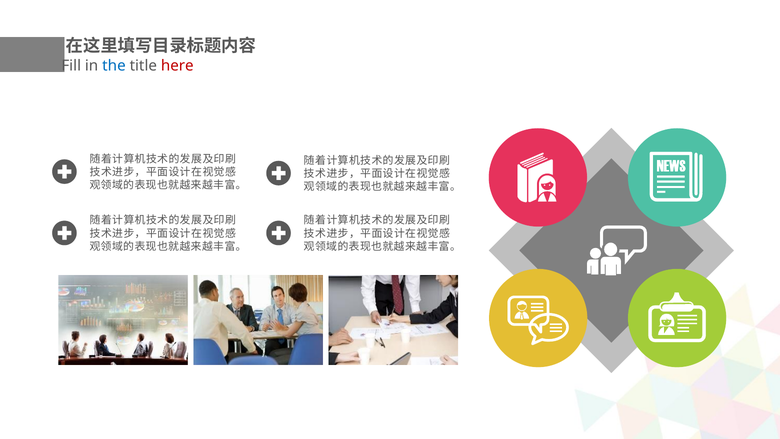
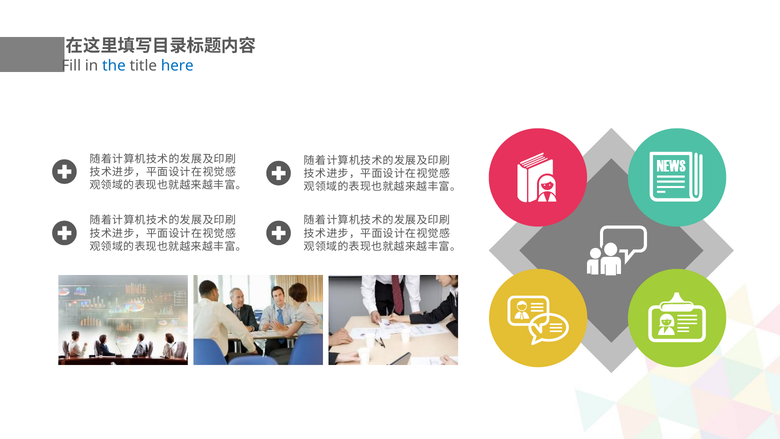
here colour: red -> blue
